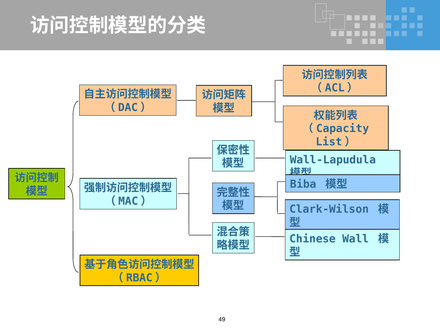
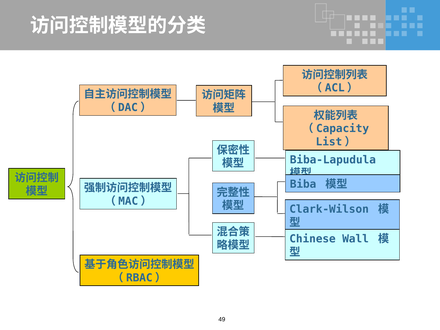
Wall-Lapudula: Wall-Lapudula -> Biba-Lapudula
